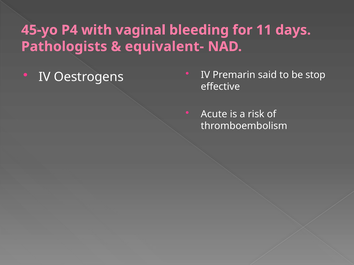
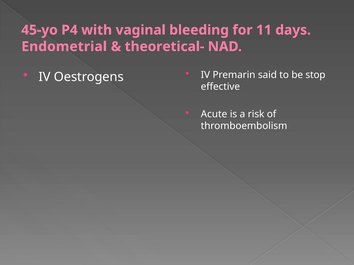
Pathologists: Pathologists -> Endometrial
equivalent-: equivalent- -> theoretical-
